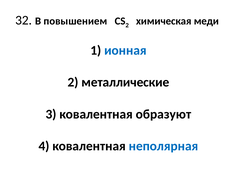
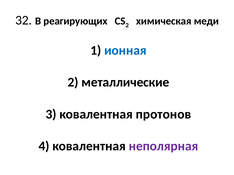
повышением: повышением -> реагирующих
образуют: образуют -> протонов
неполярная colour: blue -> purple
